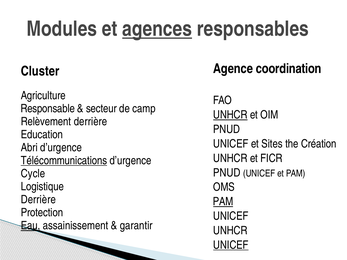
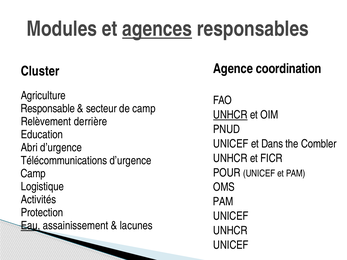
Sites: Sites -> Dans
Création: Création -> Combler
Télécommunications underline: present -> none
PNUD at (227, 173): PNUD -> POUR
Cycle at (33, 174): Cycle -> Camp
Derrière at (38, 200): Derrière -> Activités
PAM at (223, 202) underline: present -> none
garantir: garantir -> lacunes
UNICEF at (231, 245) underline: present -> none
